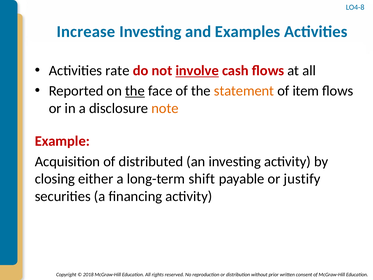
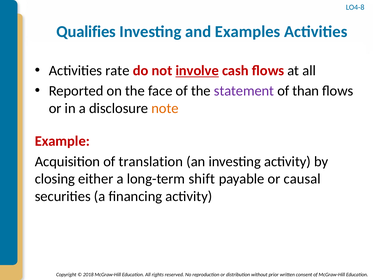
Increase: Increase -> Qualifies
the at (135, 91) underline: present -> none
statement colour: orange -> purple
item: item -> than
distributed: distributed -> translation
justify: justify -> causal
